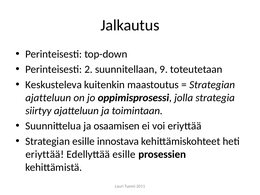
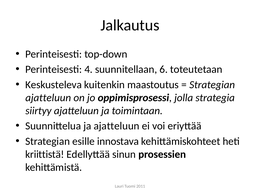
2: 2 -> 4
9: 9 -> 6
ja osaamisen: osaamisen -> ajatteluun
eriyttää at (45, 154): eriyttää -> kriittistä
Edellyttää esille: esille -> sinun
